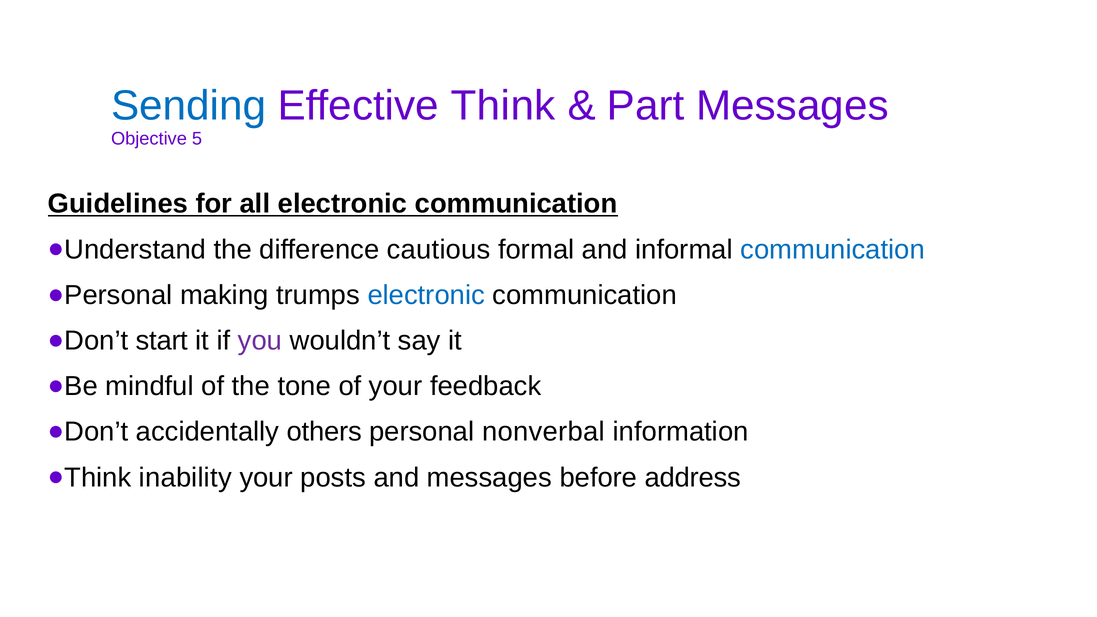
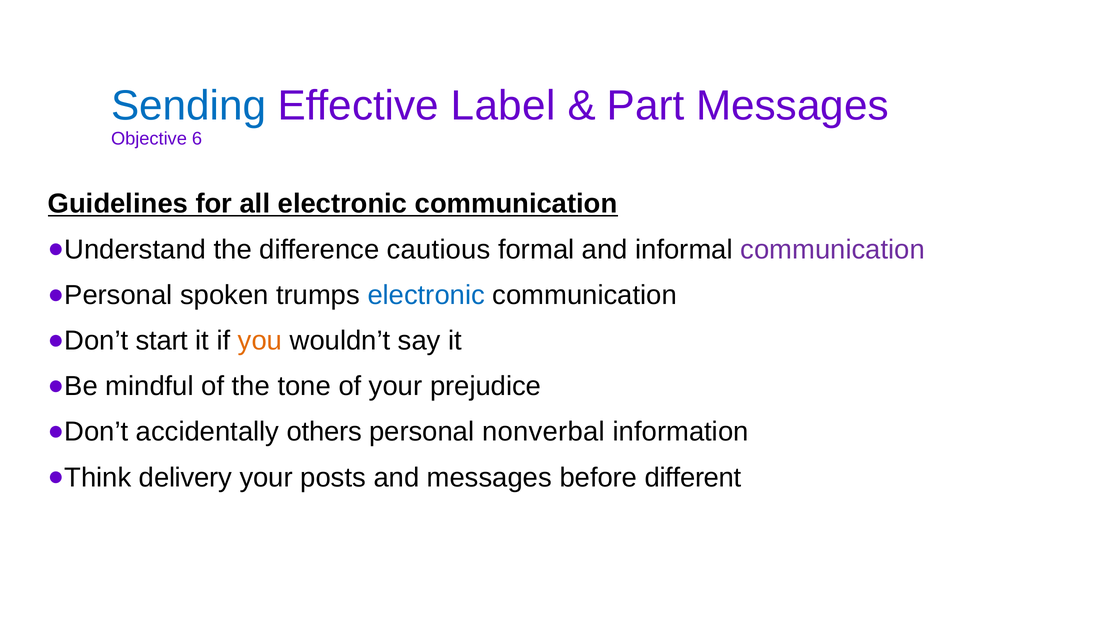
Think: Think -> Label
5: 5 -> 6
communication at (833, 249) colour: blue -> purple
making: making -> spoken
you colour: purple -> orange
feedback: feedback -> prejudice
inability: inability -> delivery
address: address -> different
